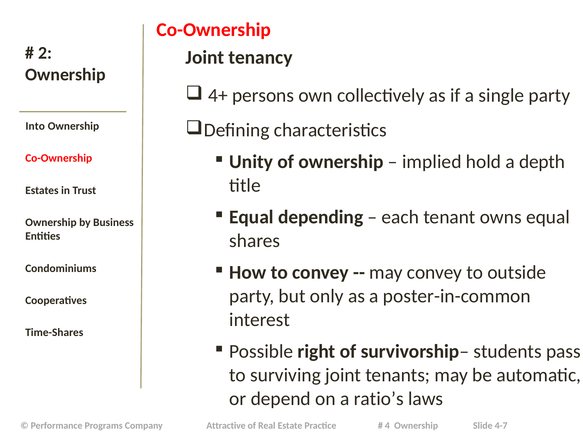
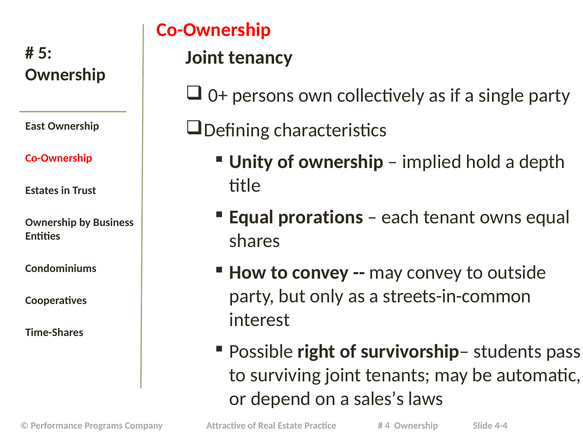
2: 2 -> 5
4+: 4+ -> 0+
Into: Into -> East
depending: depending -> prorations
poster-in-common: poster-in-common -> streets-in-common
ratio’s: ratio’s -> sales’s
4-7: 4-7 -> 4-4
